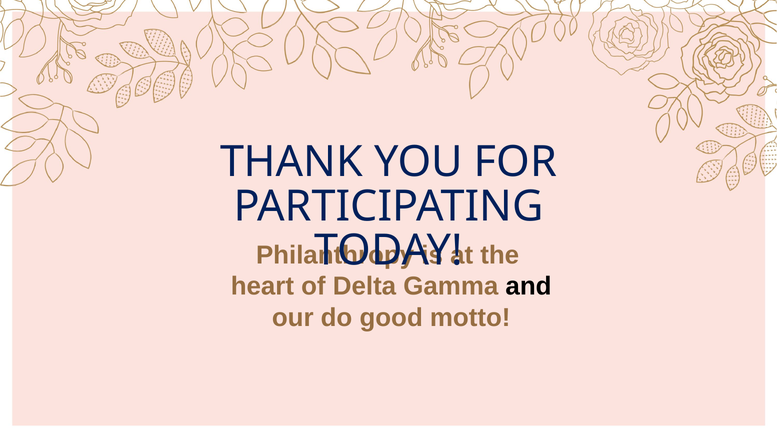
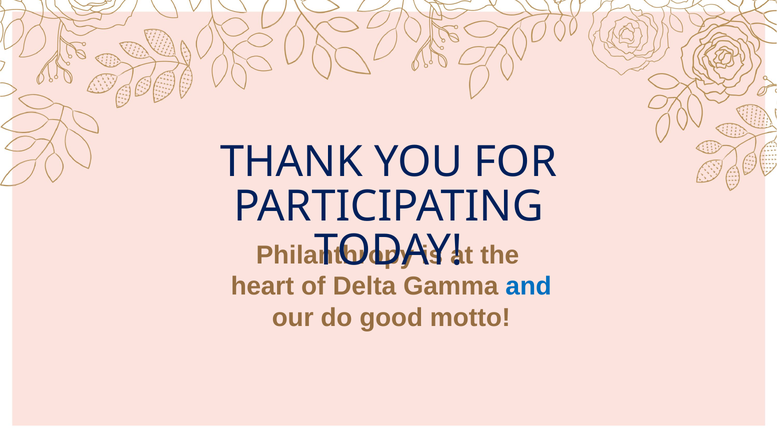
and colour: black -> blue
